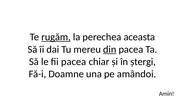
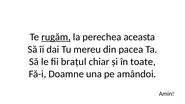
din underline: present -> none
fii pacea: pacea -> brațul
ștergi: ștergi -> toate
